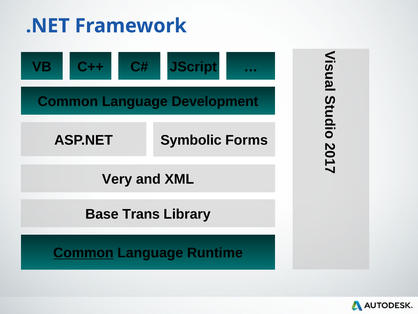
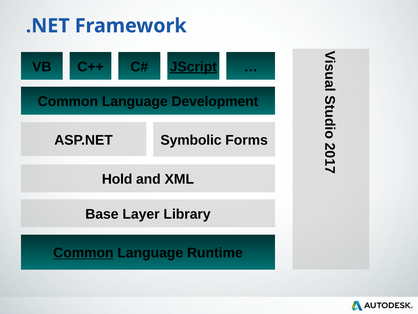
JScript underline: none -> present
Very: Very -> Hold
Trans: Trans -> Layer
